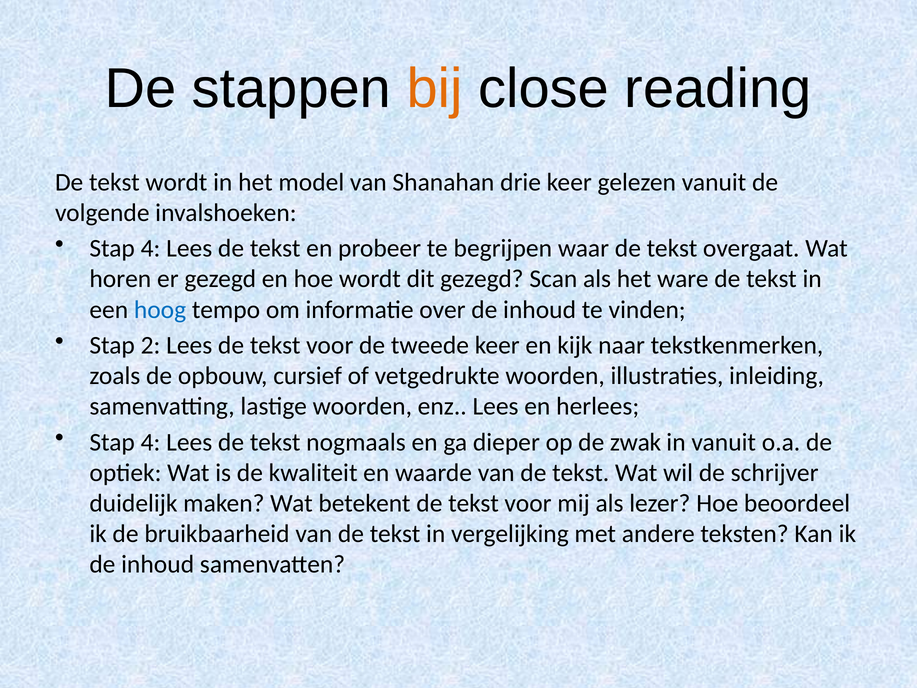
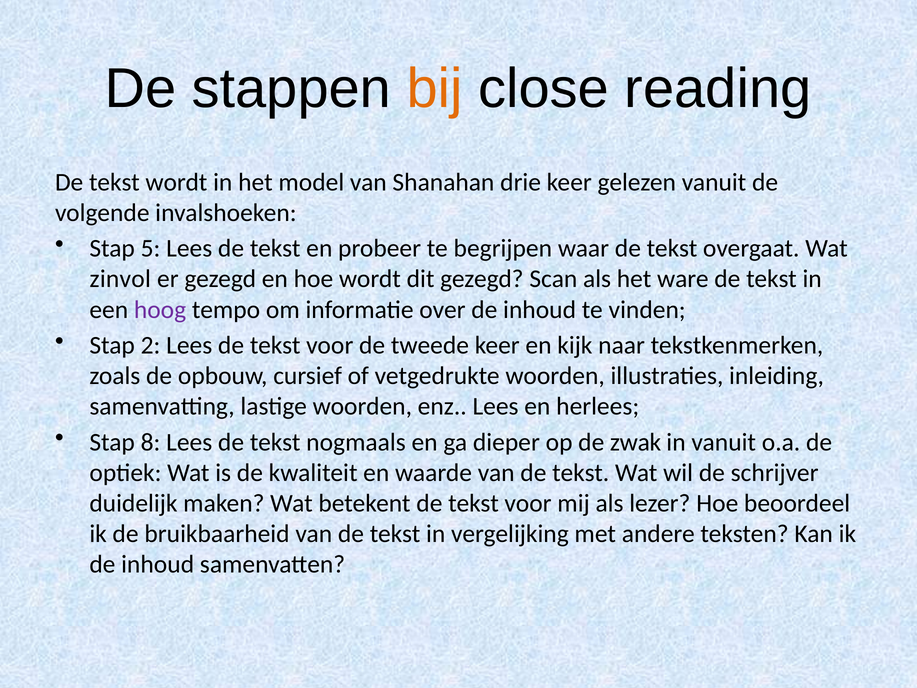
4 at (151, 248): 4 -> 5
horen: horen -> zinvol
hoog colour: blue -> purple
4 at (151, 442): 4 -> 8
